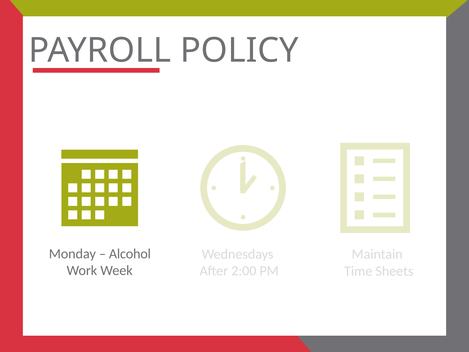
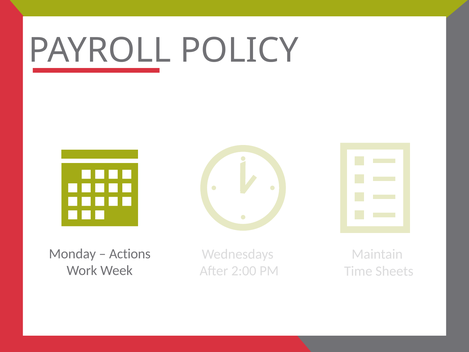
Alcohol: Alcohol -> Actions
